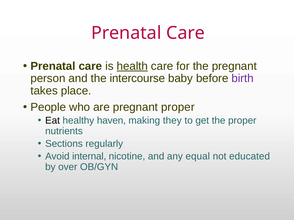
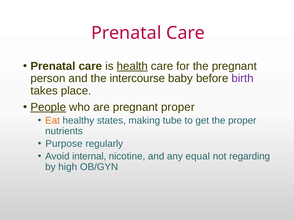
People underline: none -> present
Eat colour: black -> orange
haven: haven -> states
they: they -> tube
Sections: Sections -> Purpose
educated: educated -> regarding
over: over -> high
